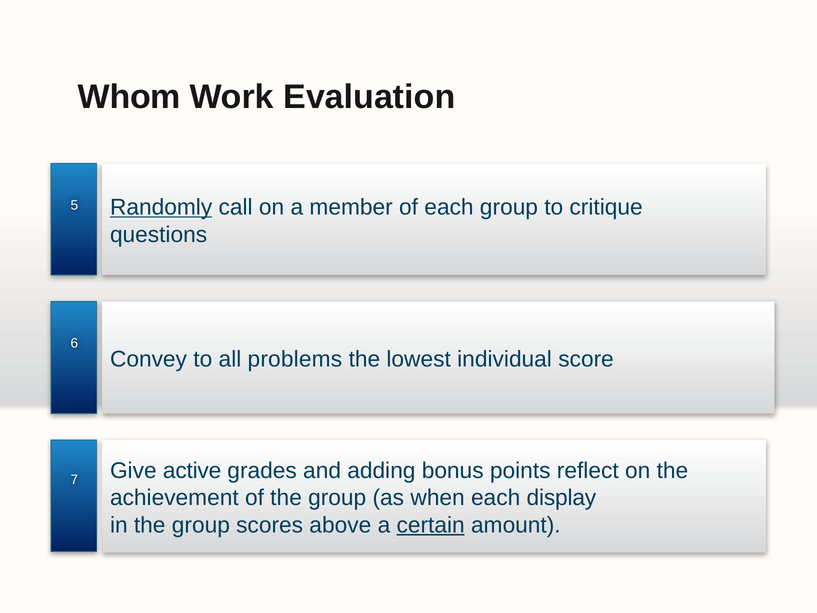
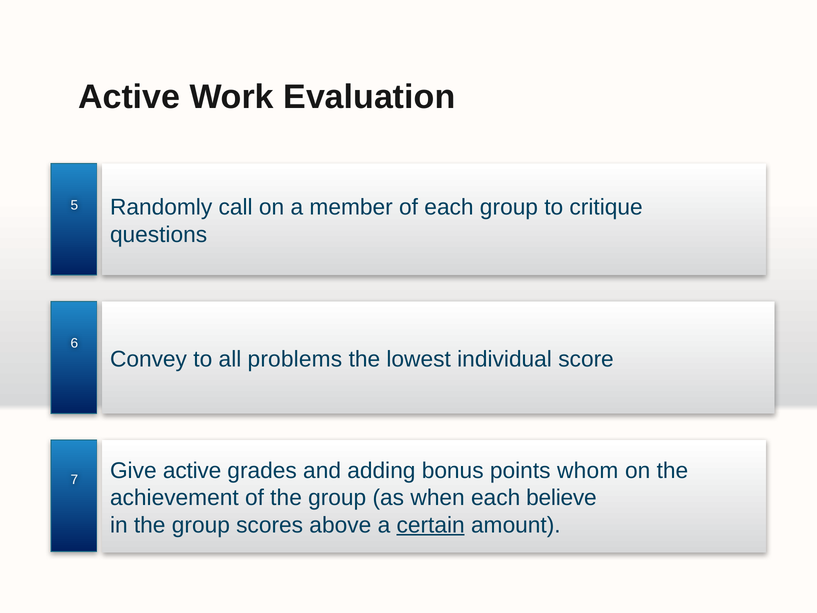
Whom at (129, 97): Whom -> Active
Randomly underline: present -> none
reflect: reflect -> whom
display: display -> believe
